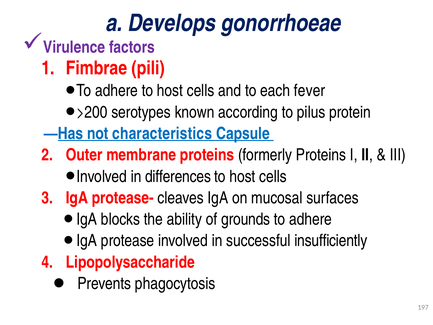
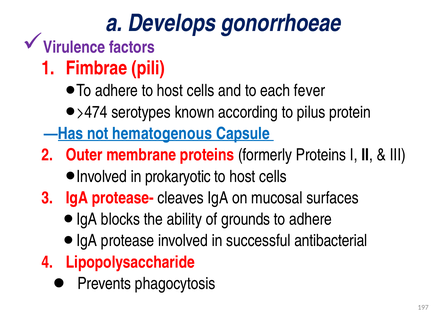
>200: >200 -> >474
characteristics: characteristics -> hematogenous
differences: differences -> prokaryotic
insufficiently: insufficiently -> antibacterial
